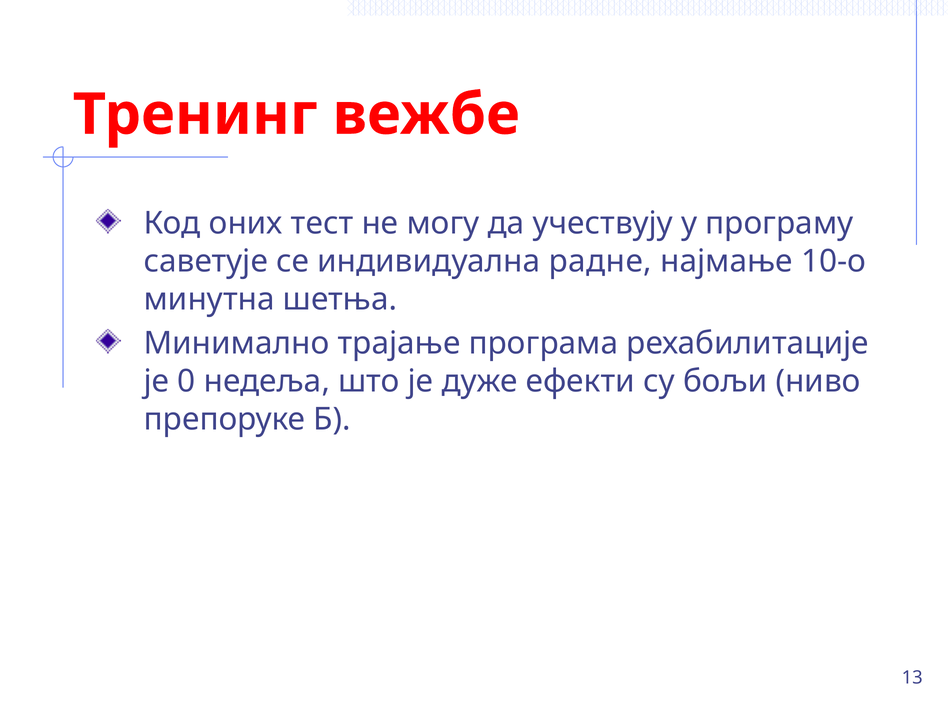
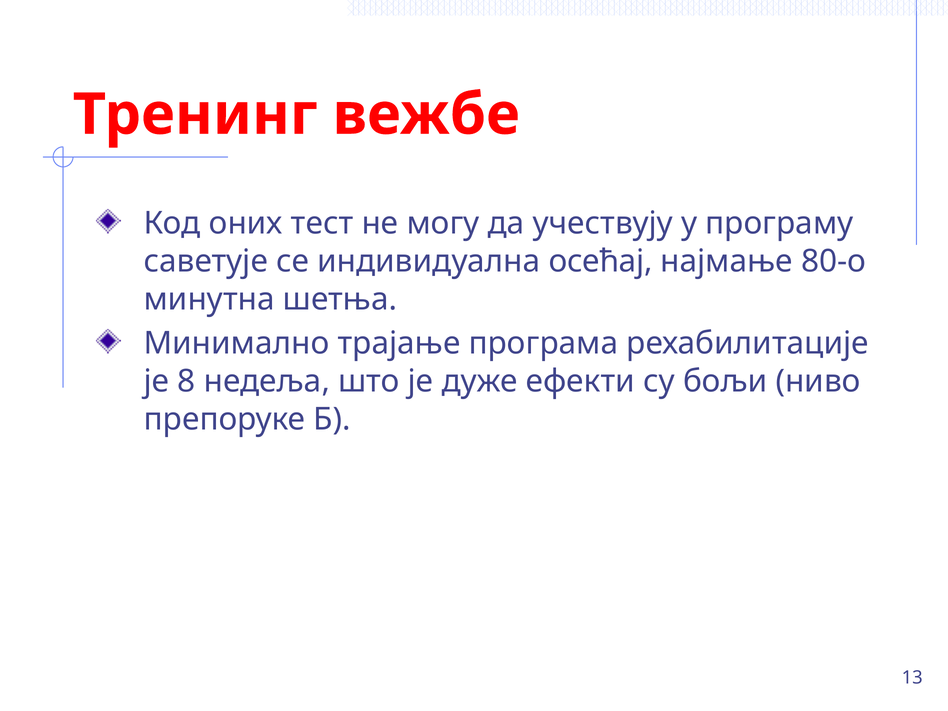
радне: радне -> осећај
10-о: 10-о -> 80-о
0: 0 -> 8
